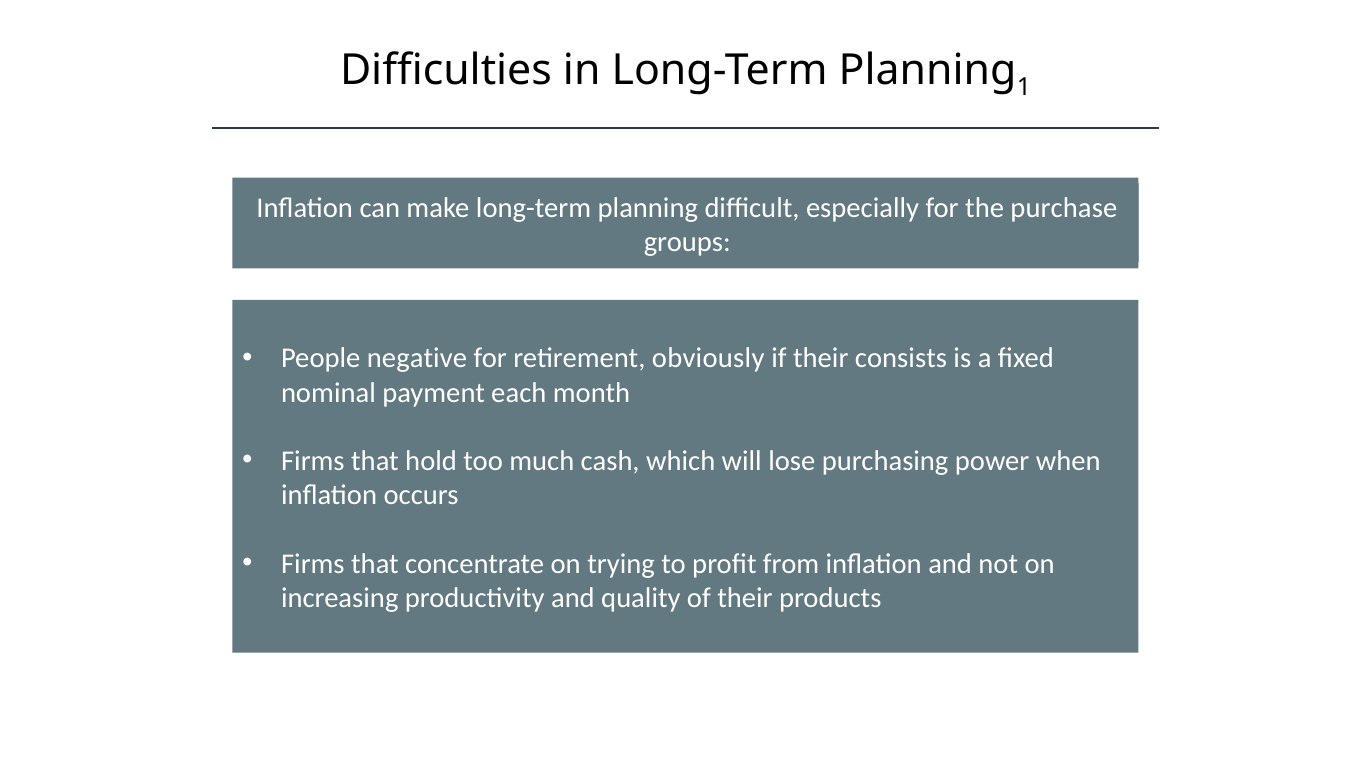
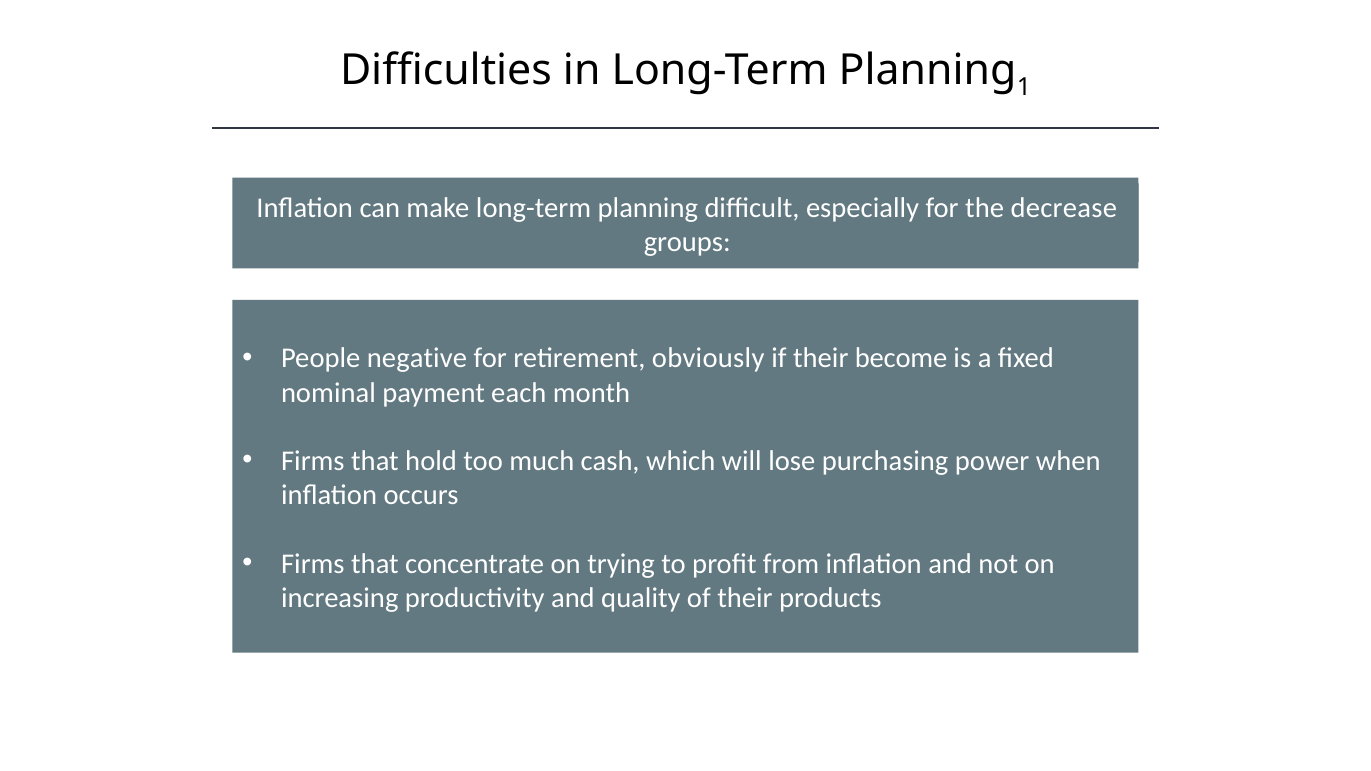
purchase: purchase -> decrease
consists: consists -> become
